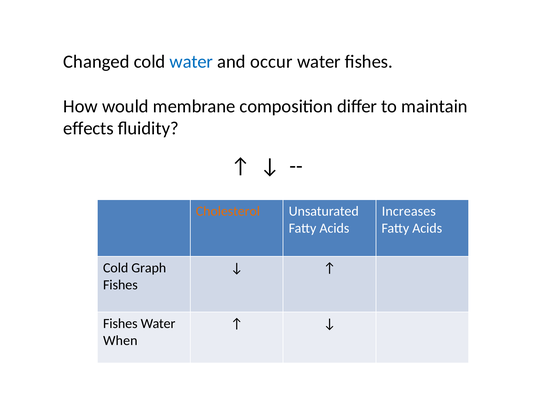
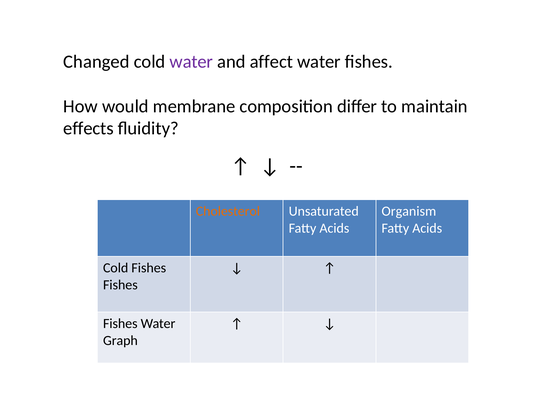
water at (191, 62) colour: blue -> purple
occur: occur -> affect
Increases: Increases -> Organism
Cold Graph: Graph -> Fishes
When: When -> Graph
